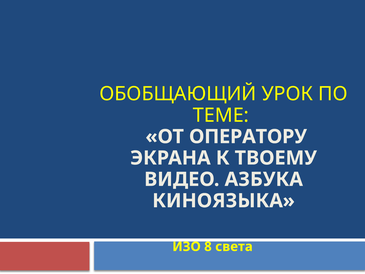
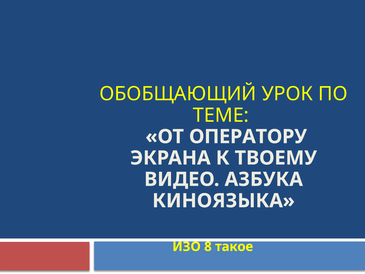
света: света -> такое
